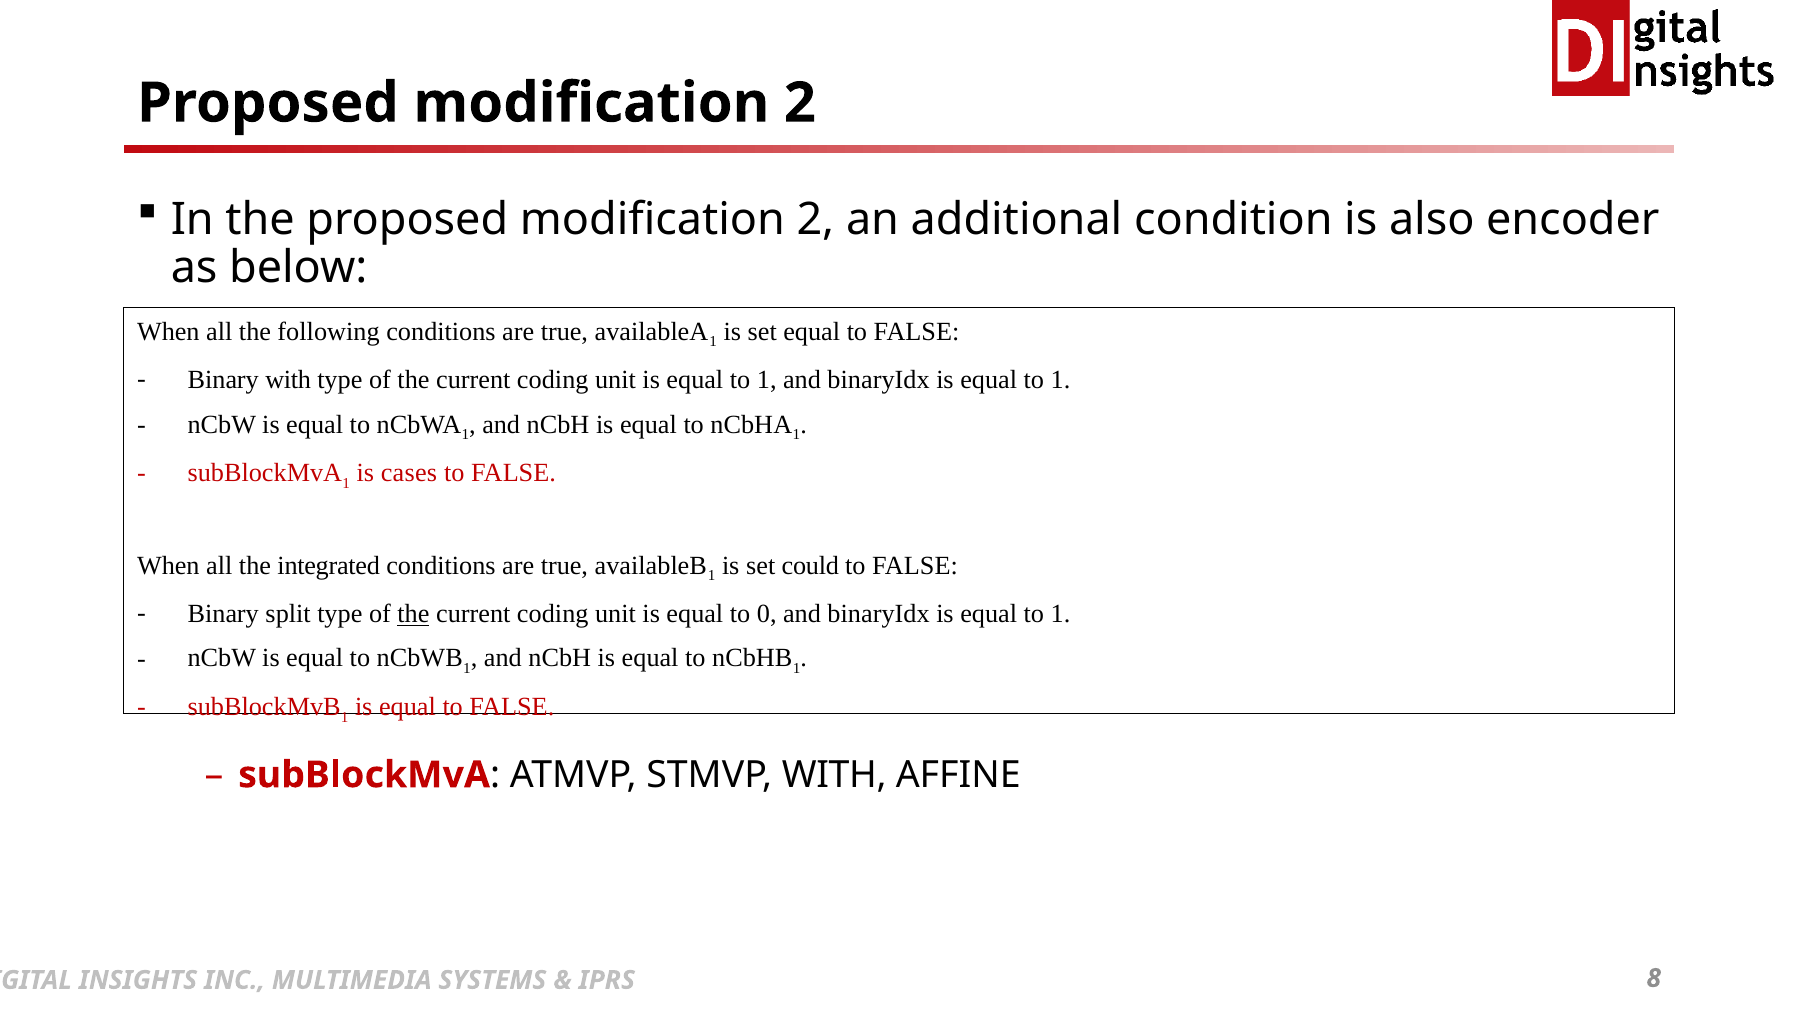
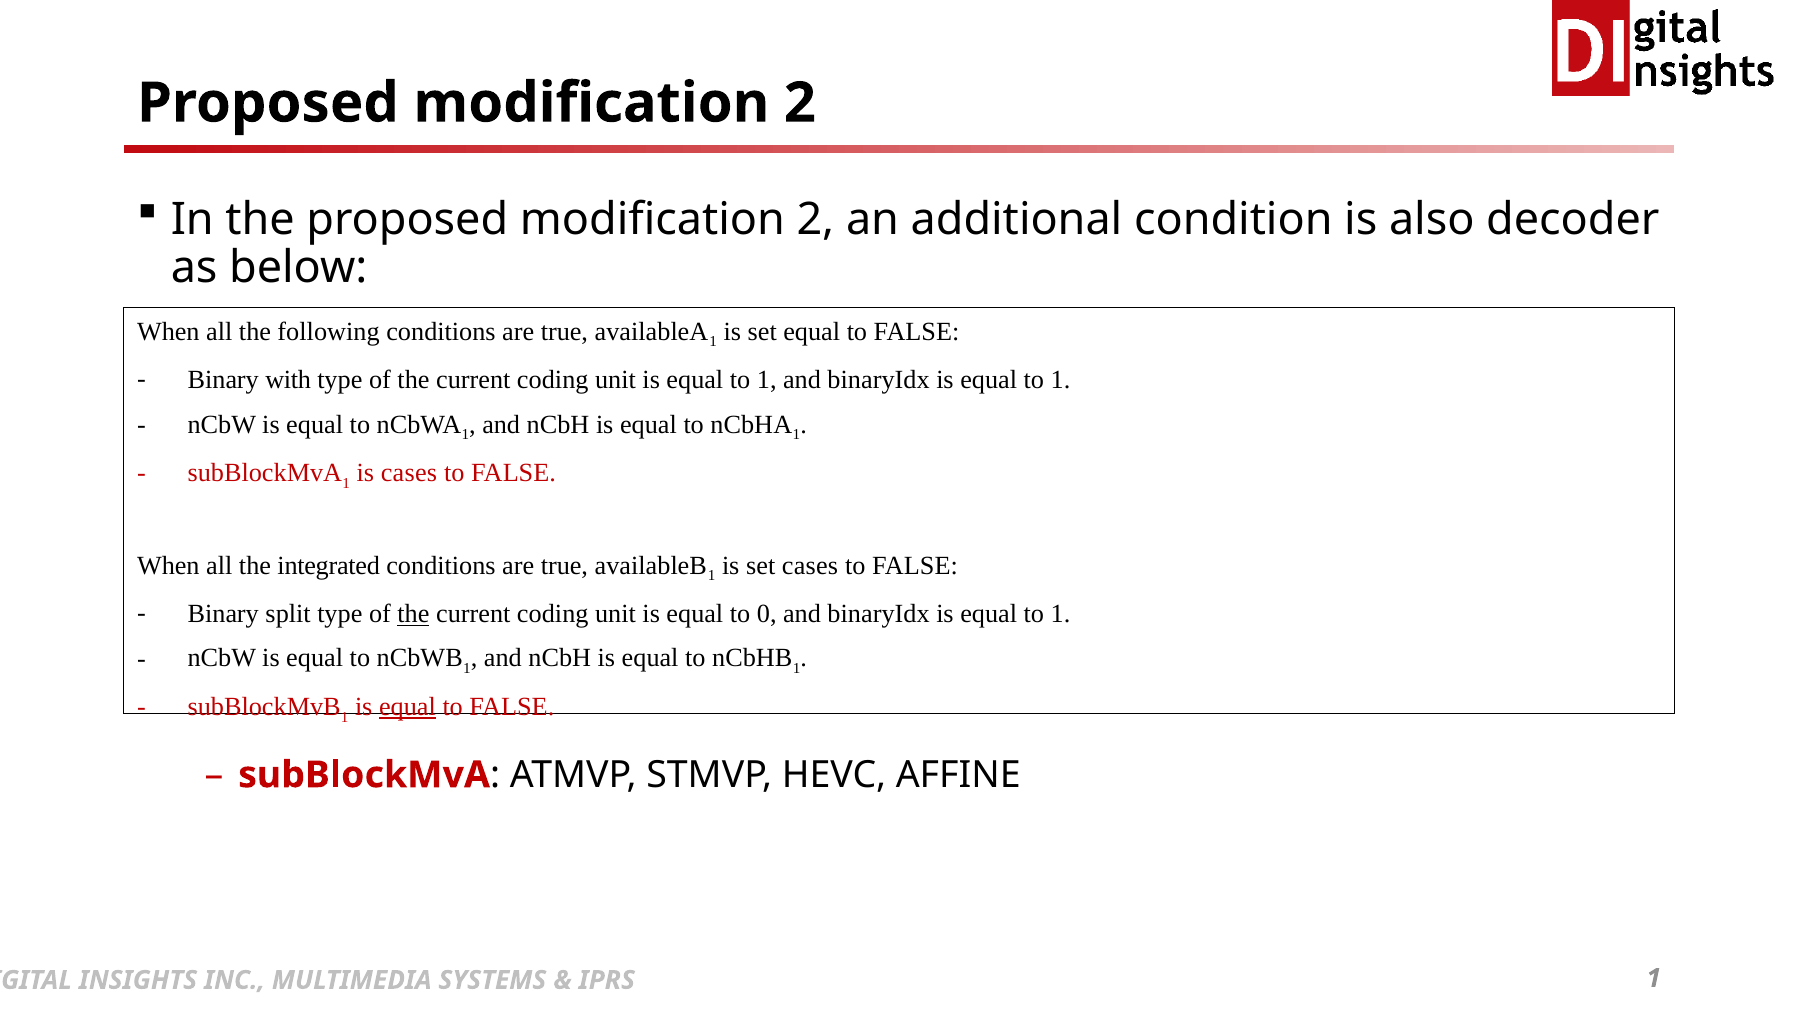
encoder: encoder -> decoder
set could: could -> cases
equal at (407, 707) underline: none -> present
STMVP WITH: WITH -> HEVC
8 at (1654, 979): 8 -> 1
